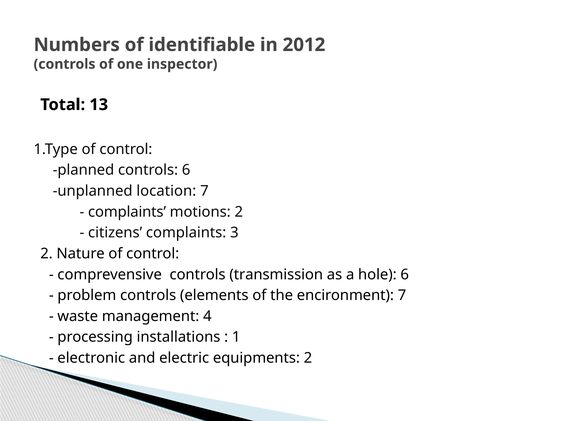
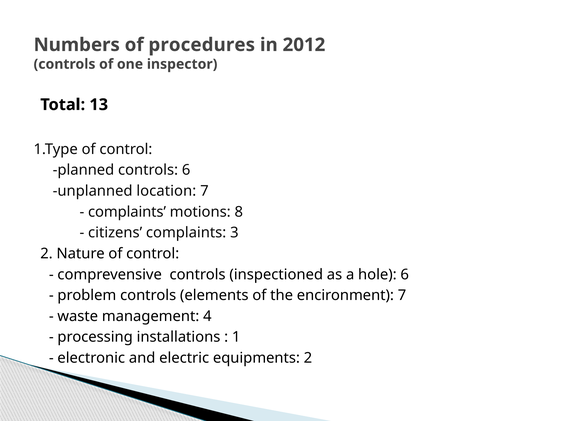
identifiable: identifiable -> procedures
motions 2: 2 -> 8
transmission: transmission -> inspectioned
